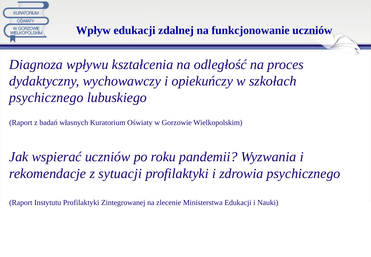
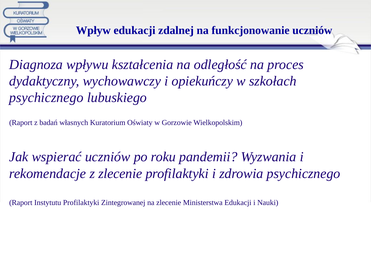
z sytuacji: sytuacji -> zlecenie
